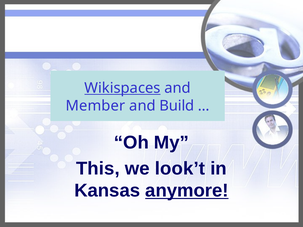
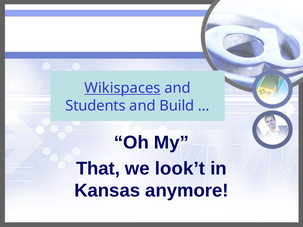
Member: Member -> Students
This: This -> That
anymore underline: present -> none
